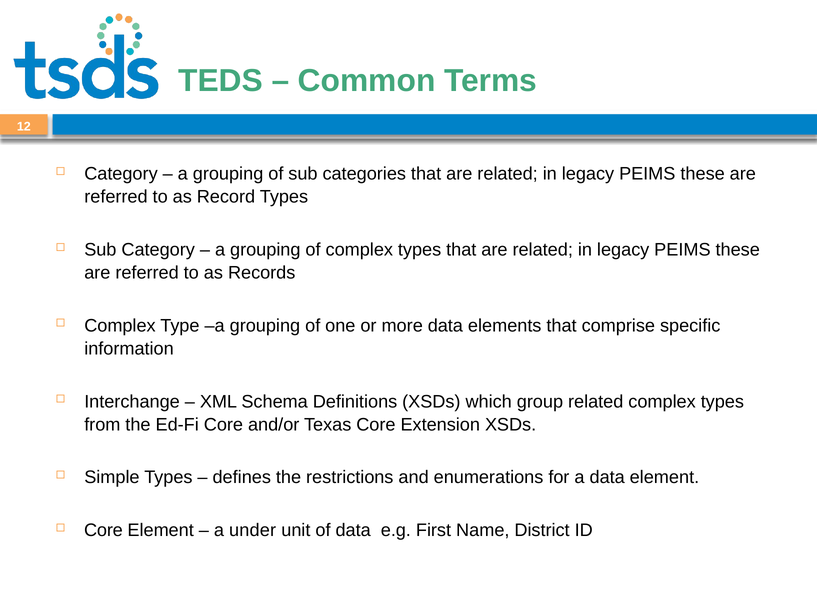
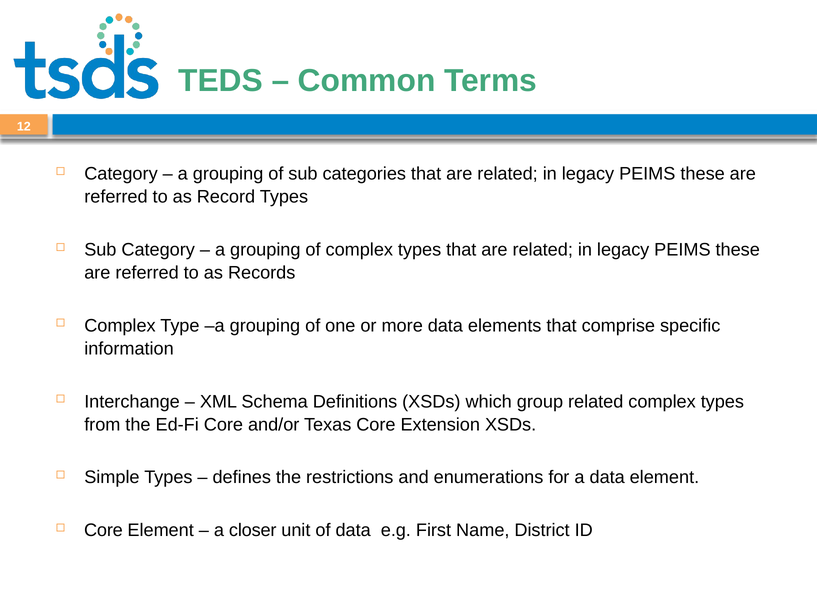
under: under -> closer
